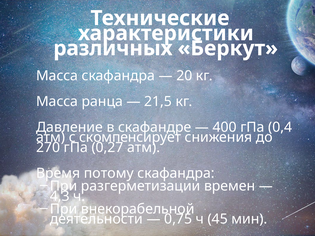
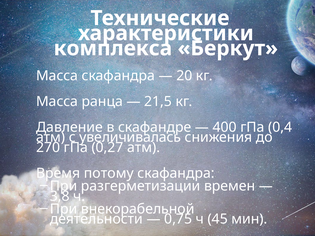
различных: различных -> комплекса
скомпенсирует: скомпенсирует -> увеличивалась
4,3: 4,3 -> 3,8
